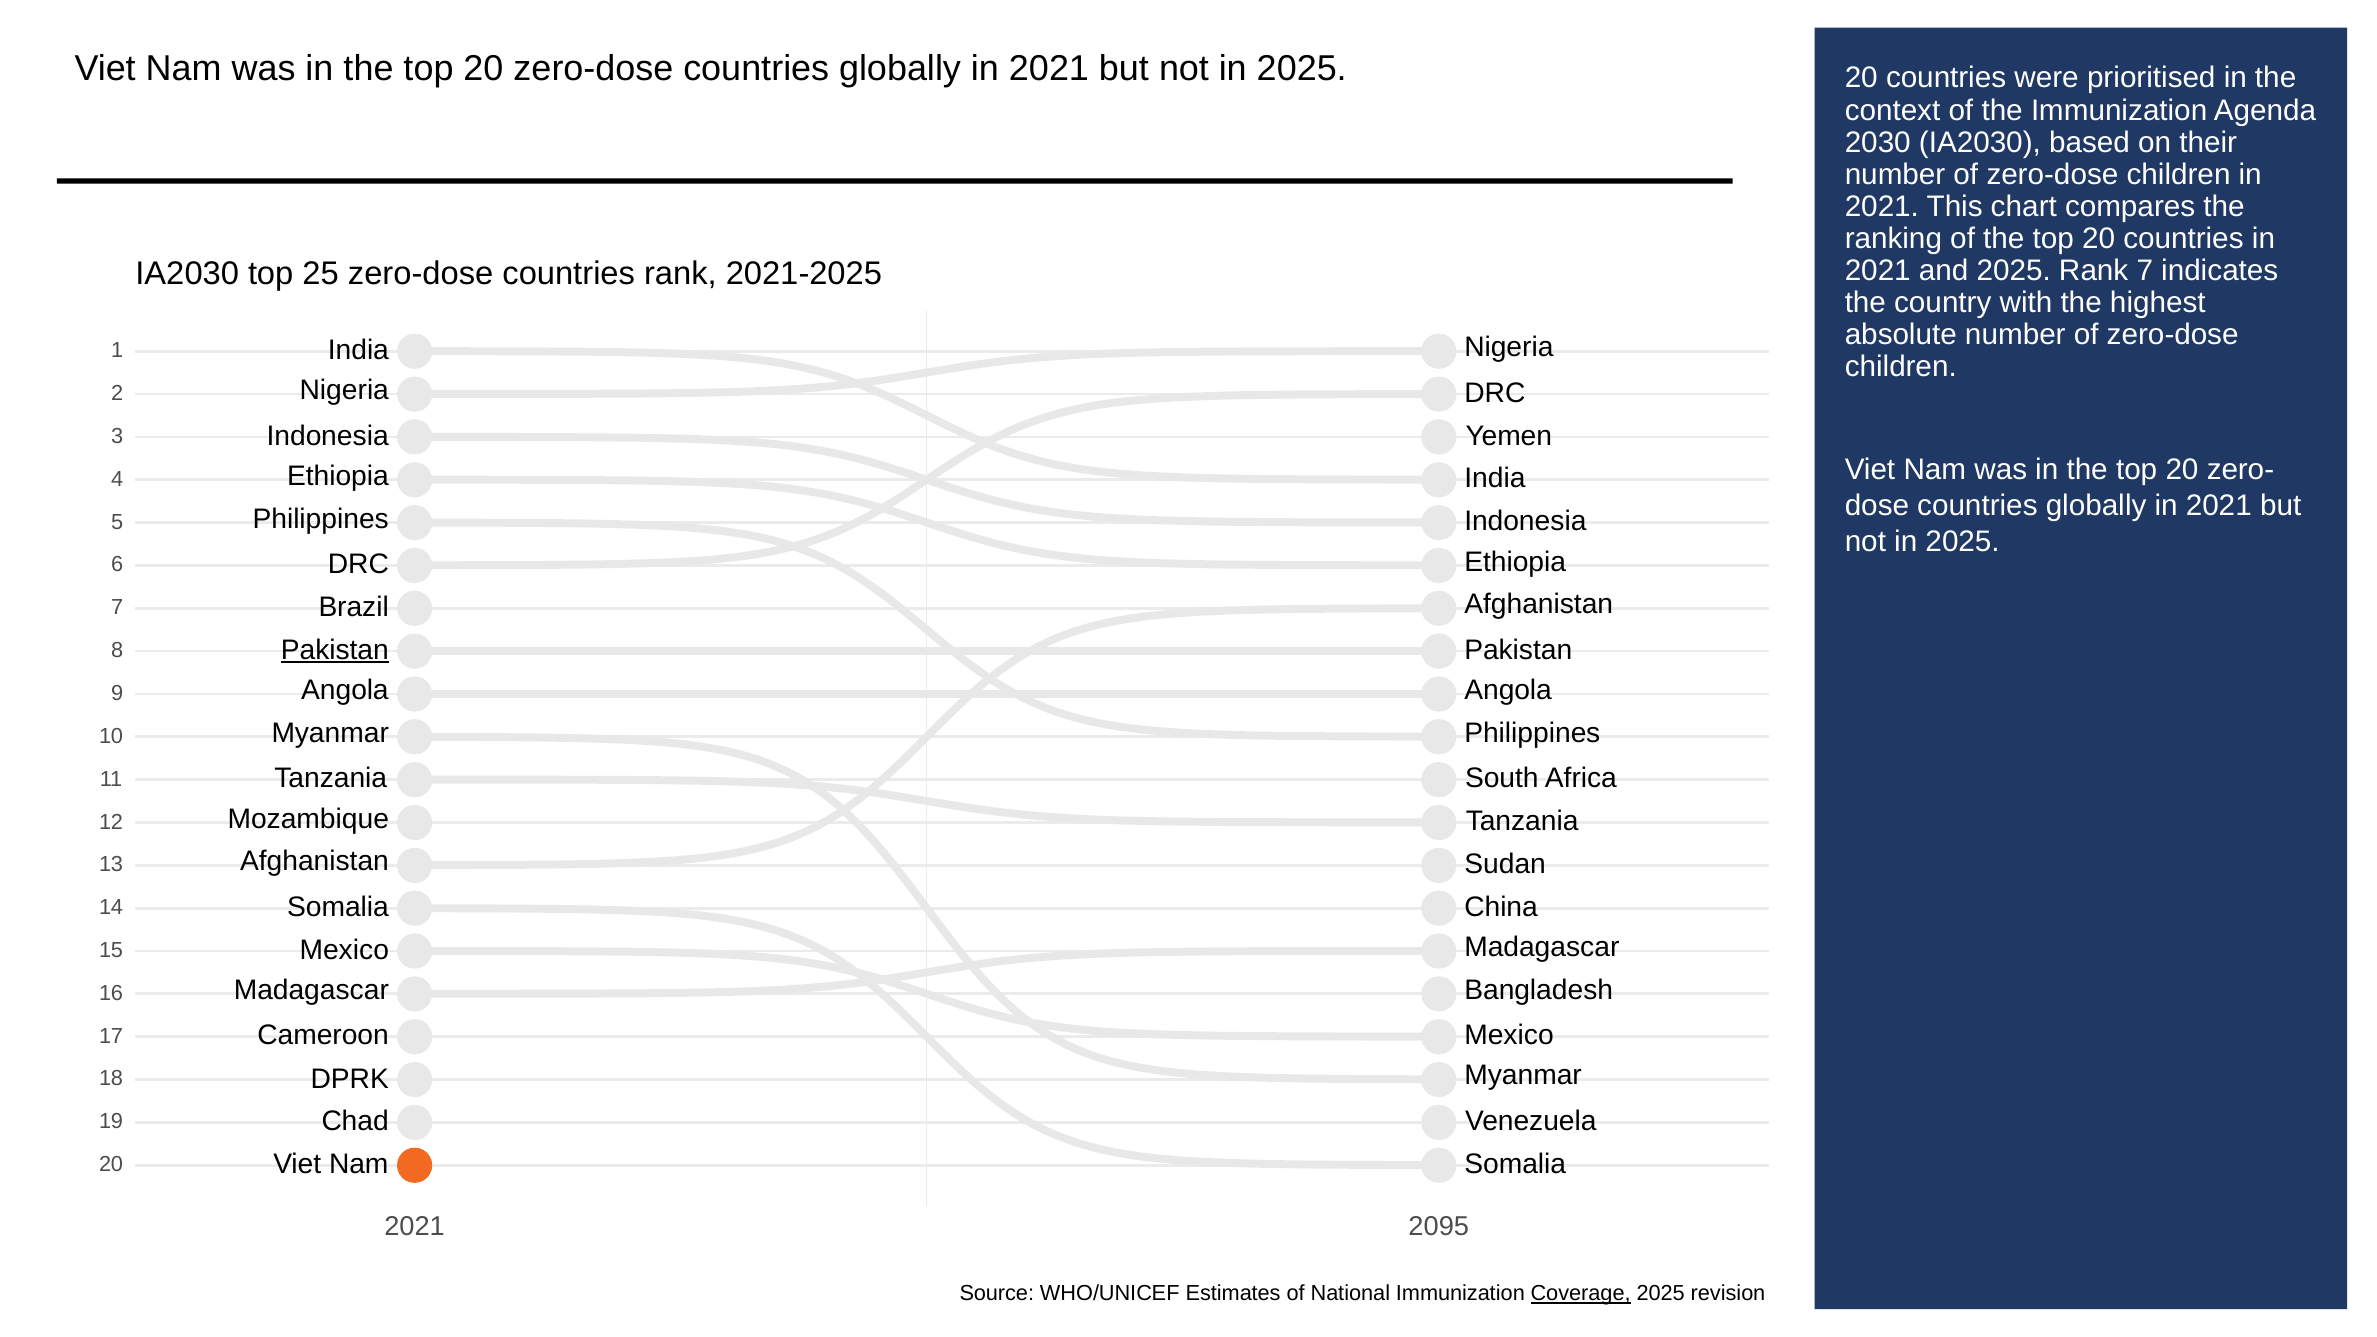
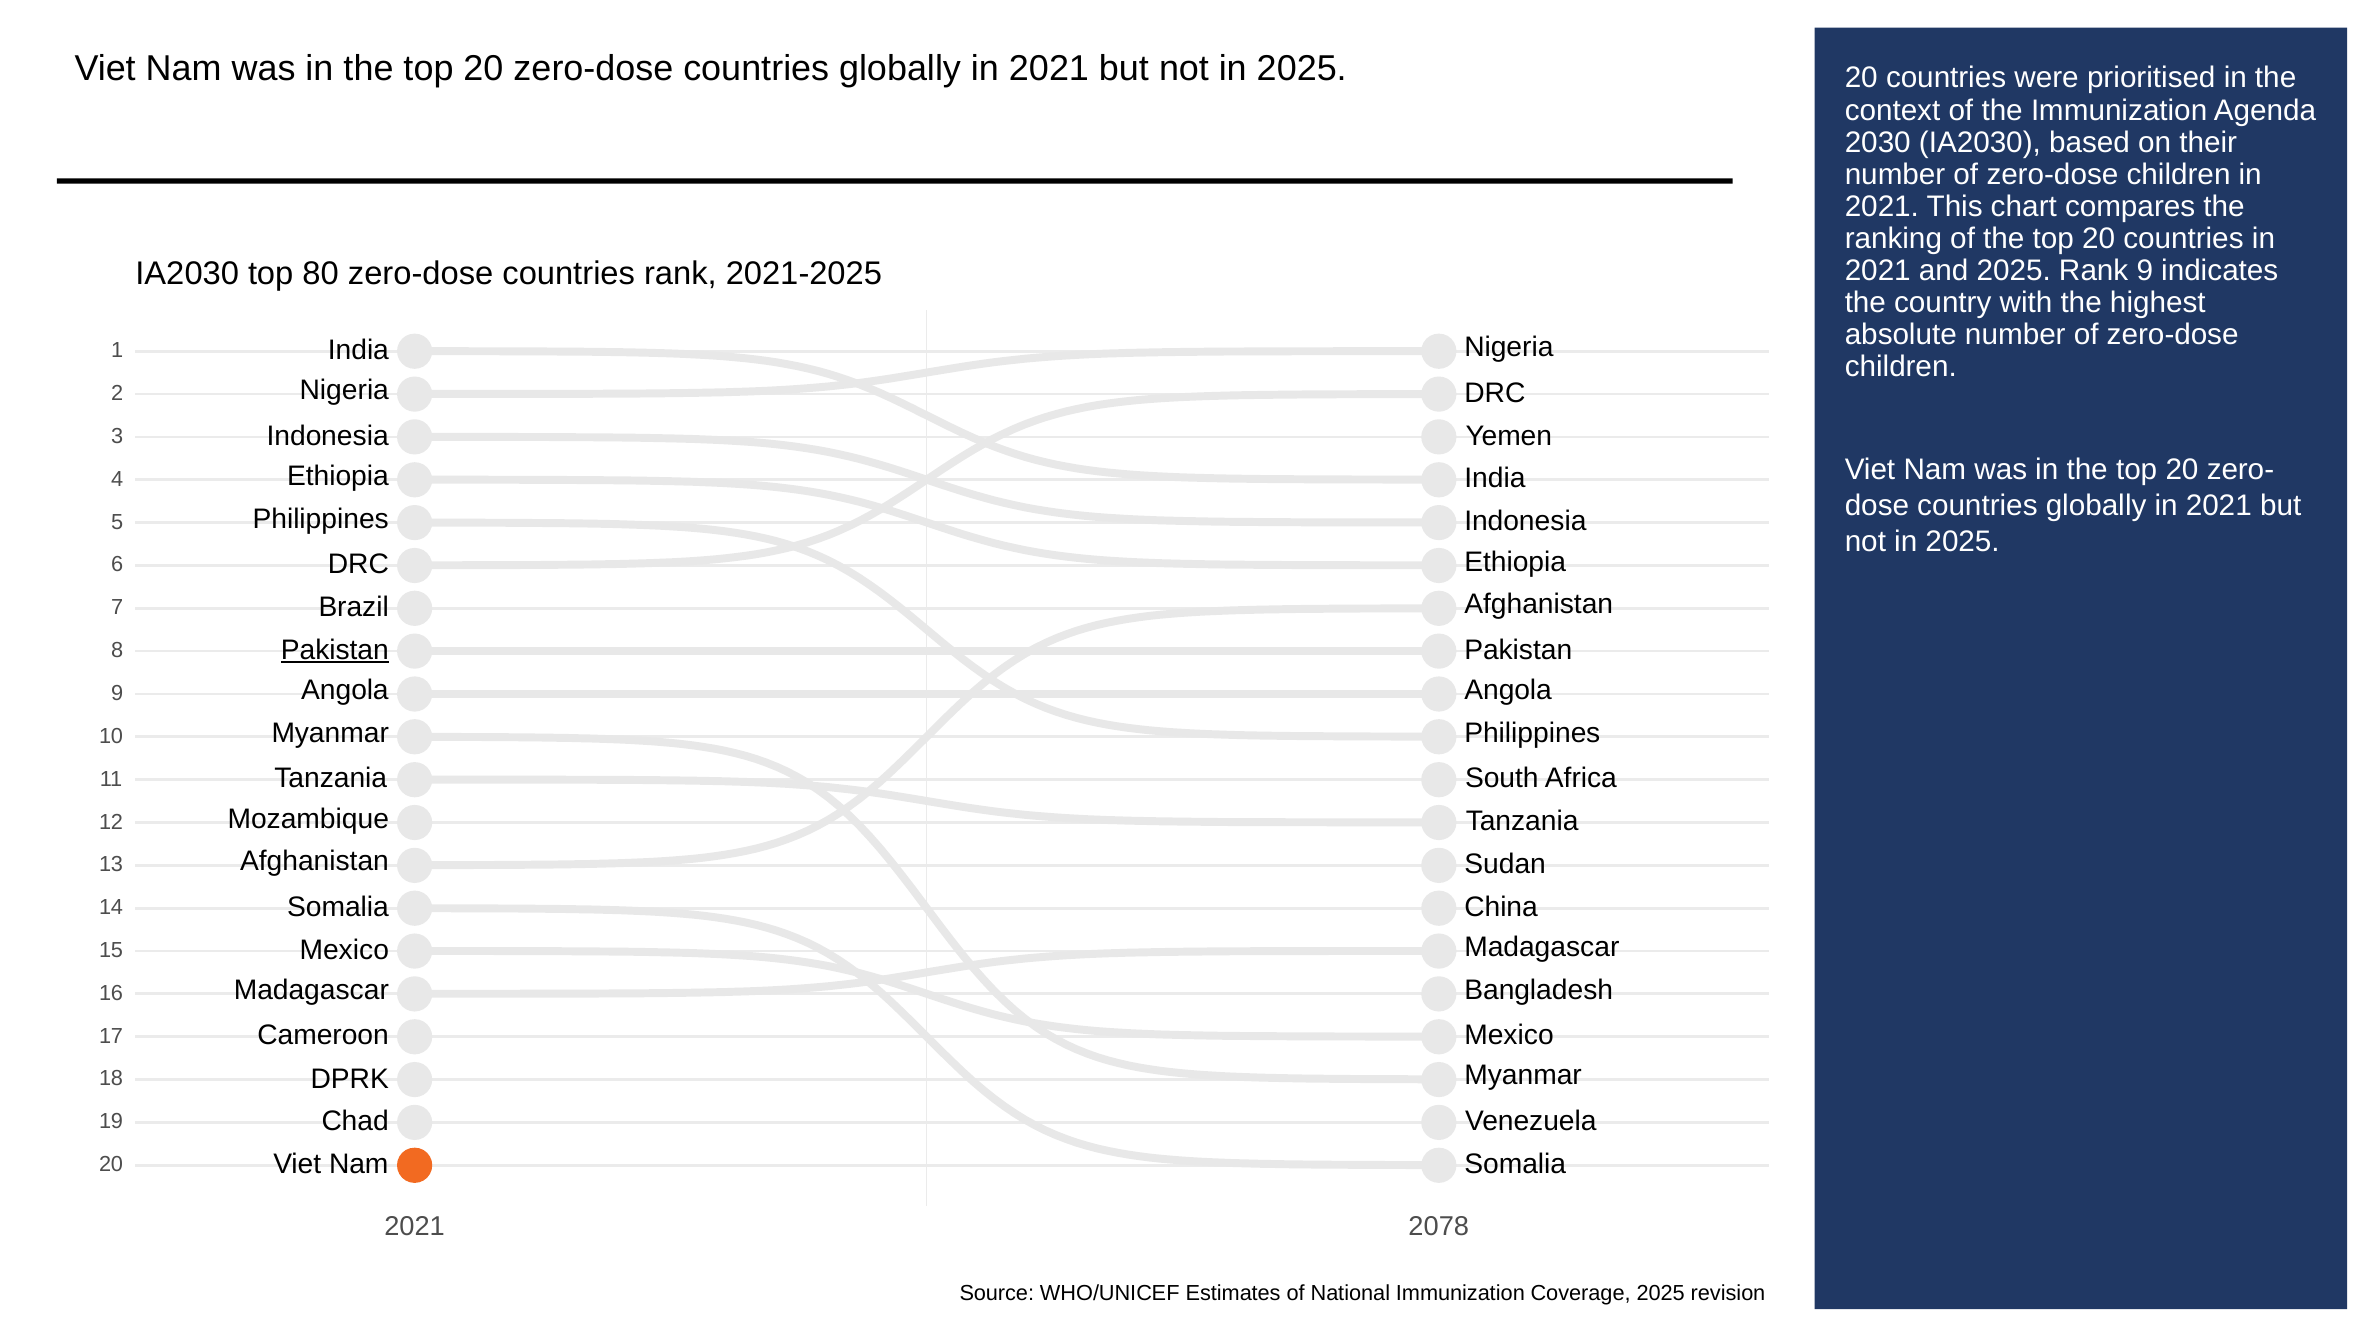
Rank 7: 7 -> 9
25: 25 -> 80
2095: 2095 -> 2078
Coverage underline: present -> none
